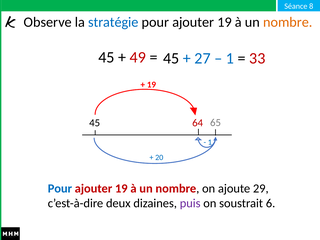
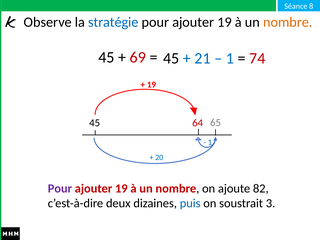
49: 49 -> 69
27: 27 -> 21
33: 33 -> 74
Pour at (60, 188) colour: blue -> purple
29: 29 -> 82
puis colour: purple -> blue
6: 6 -> 3
